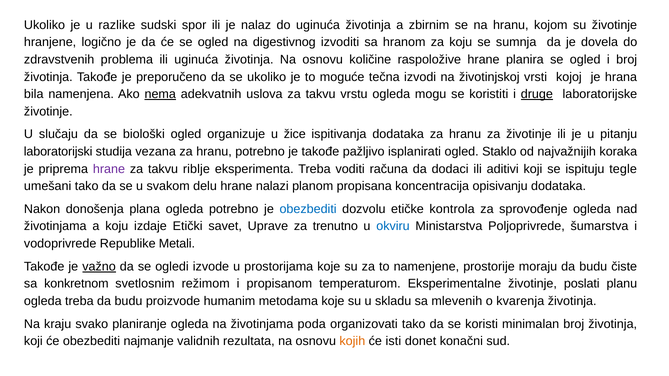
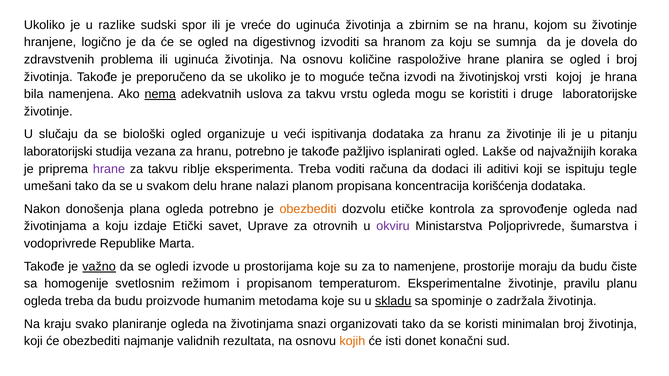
nalaz: nalaz -> vreće
druge underline: present -> none
žice: žice -> veći
Staklo: Staklo -> Lakše
opisivanju: opisivanju -> korišćenja
obezbediti at (308, 209) colour: blue -> orange
trenutno: trenutno -> otrovnih
okviru colour: blue -> purple
Metali: Metali -> Marta
konkretnom: konkretnom -> homogenije
poslati: poslati -> pravilu
skladu underline: none -> present
mlevenih: mlevenih -> spominje
kvarenja: kvarenja -> zadržala
poda: poda -> snazi
